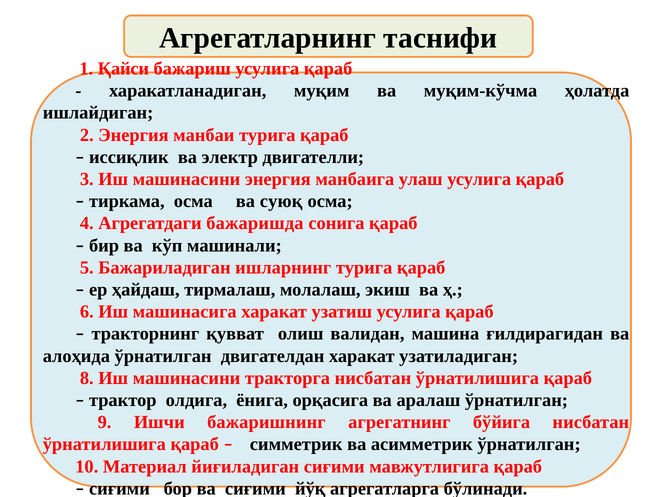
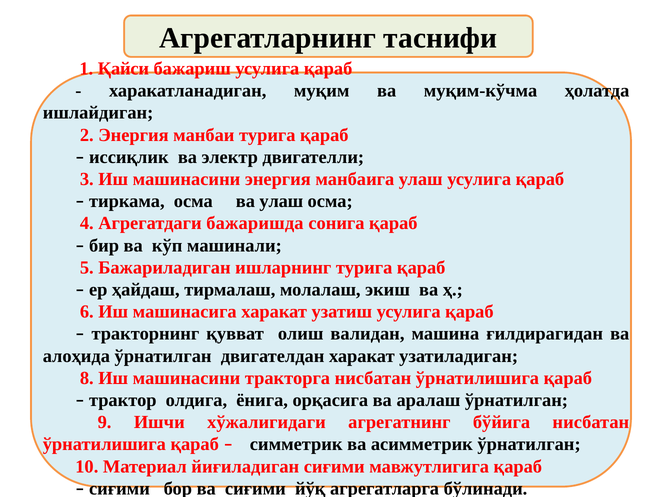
ва суюқ: суюқ -> улаш
бажаришнинг: бажаришнинг -> хўжалигидаги
